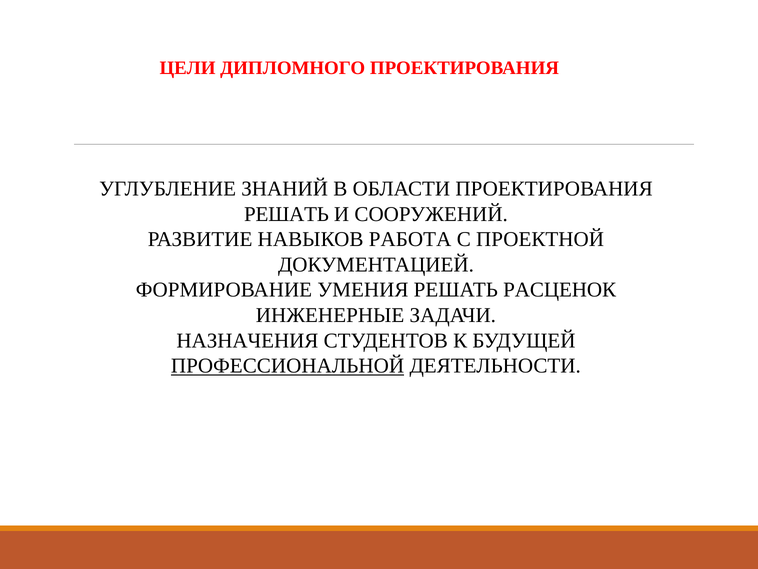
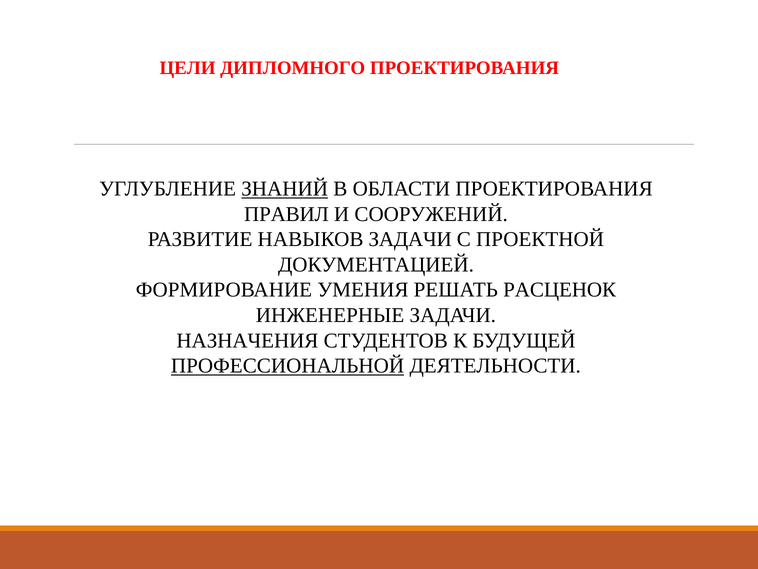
ЗНАНИЙ underline: none -> present
РЕШАТЬ at (287, 214): РЕШАТЬ -> ПРАВИЛ
НАВЫКОВ РАБОТА: РАБОТА -> ЗАДАЧИ
